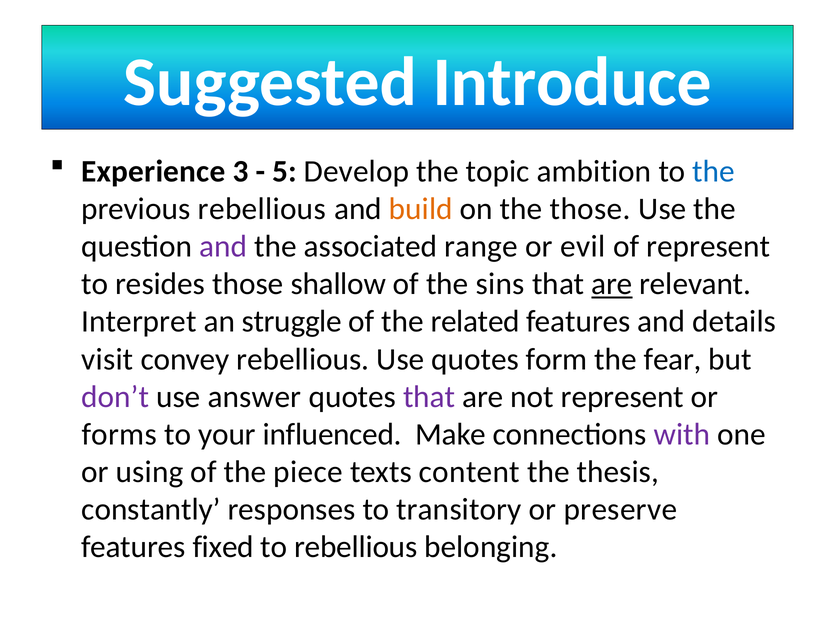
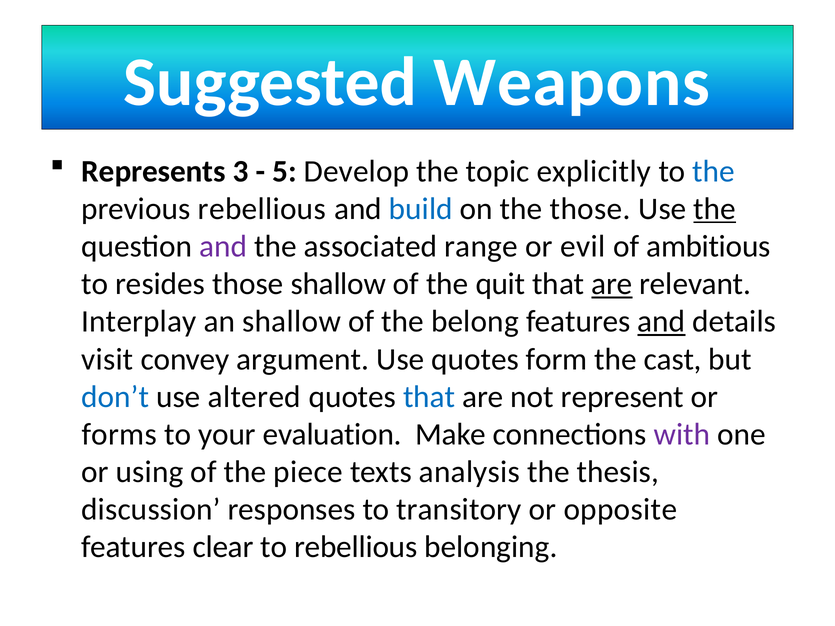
Introduce: Introduce -> Weapons
Experience: Experience -> Represents
ambition: ambition -> explicitly
build colour: orange -> blue
the at (715, 209) underline: none -> present
of represent: represent -> ambitious
sins: sins -> quit
Interpret: Interpret -> Interplay
an struggle: struggle -> shallow
related: related -> belong
and at (661, 322) underline: none -> present
convey rebellious: rebellious -> argument
fear: fear -> cast
don’t colour: purple -> blue
answer: answer -> altered
that at (429, 397) colour: purple -> blue
influenced: influenced -> evaluation
content: content -> analysis
constantly: constantly -> discussion
preserve: preserve -> opposite
fixed: fixed -> clear
